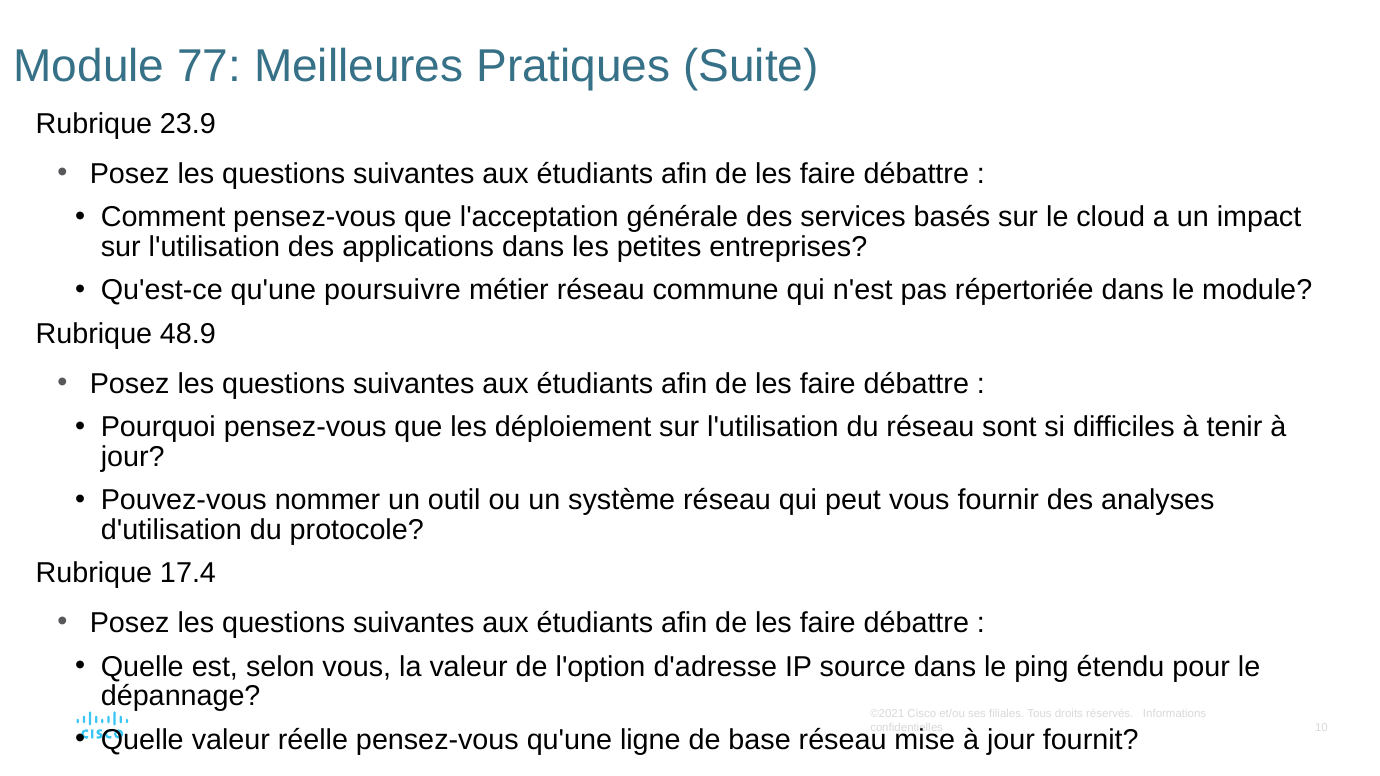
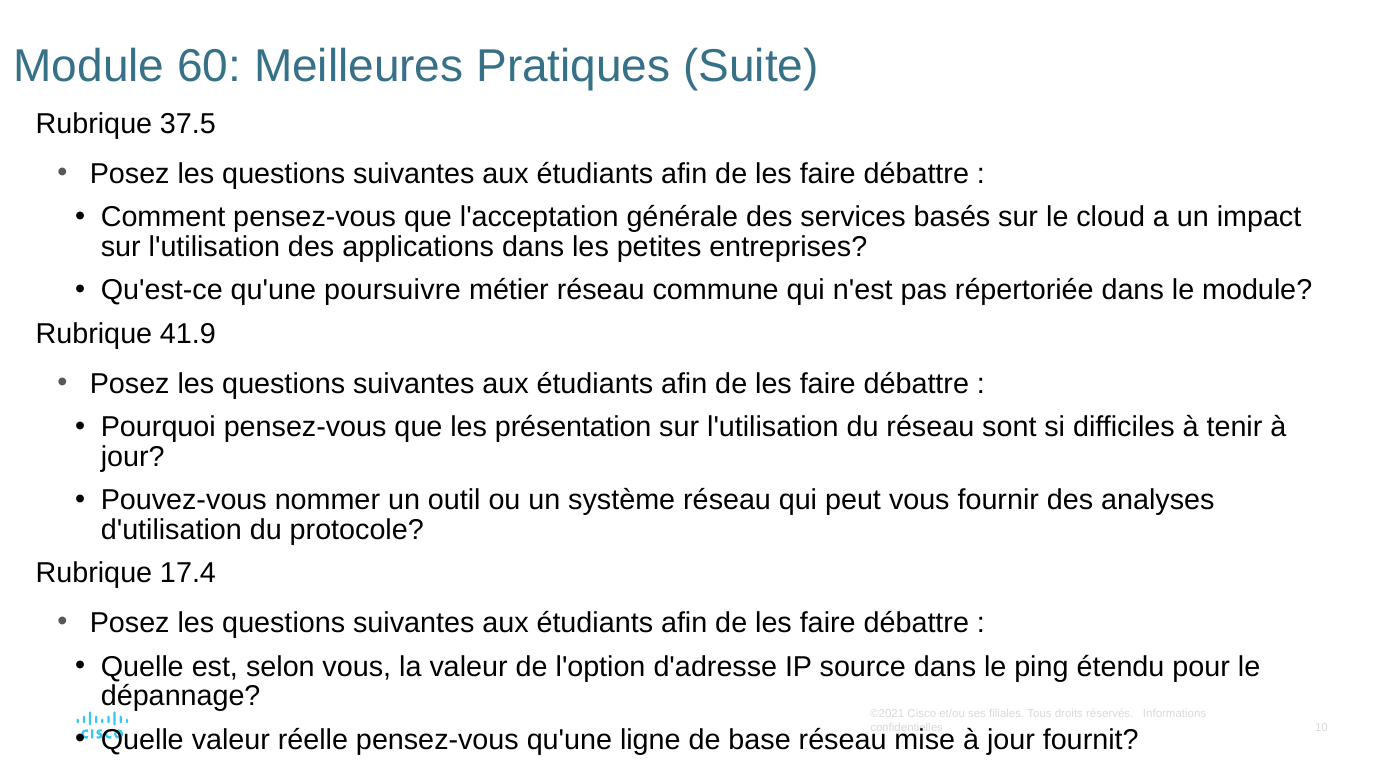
77: 77 -> 60
23.9: 23.9 -> 37.5
48.9: 48.9 -> 41.9
déploiement: déploiement -> présentation
